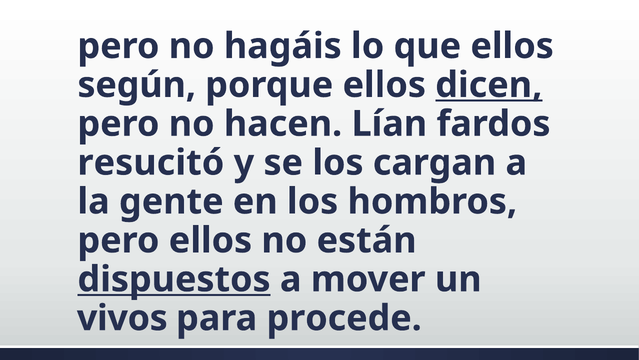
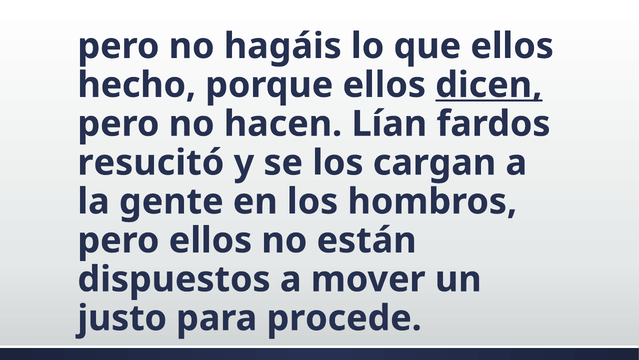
según: según -> hecho
dispuestos underline: present -> none
vivos: vivos -> justo
